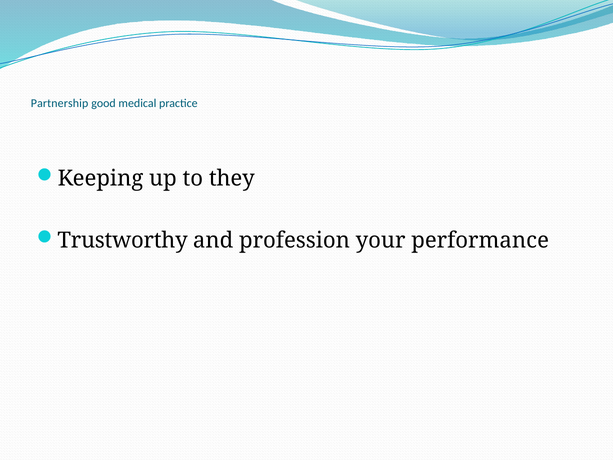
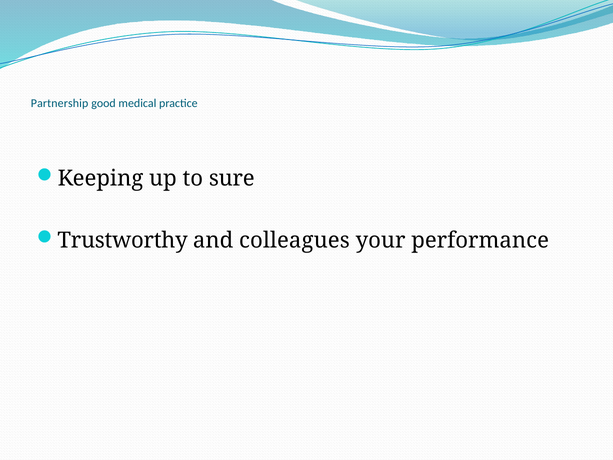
they: they -> sure
profession: profession -> colleagues
